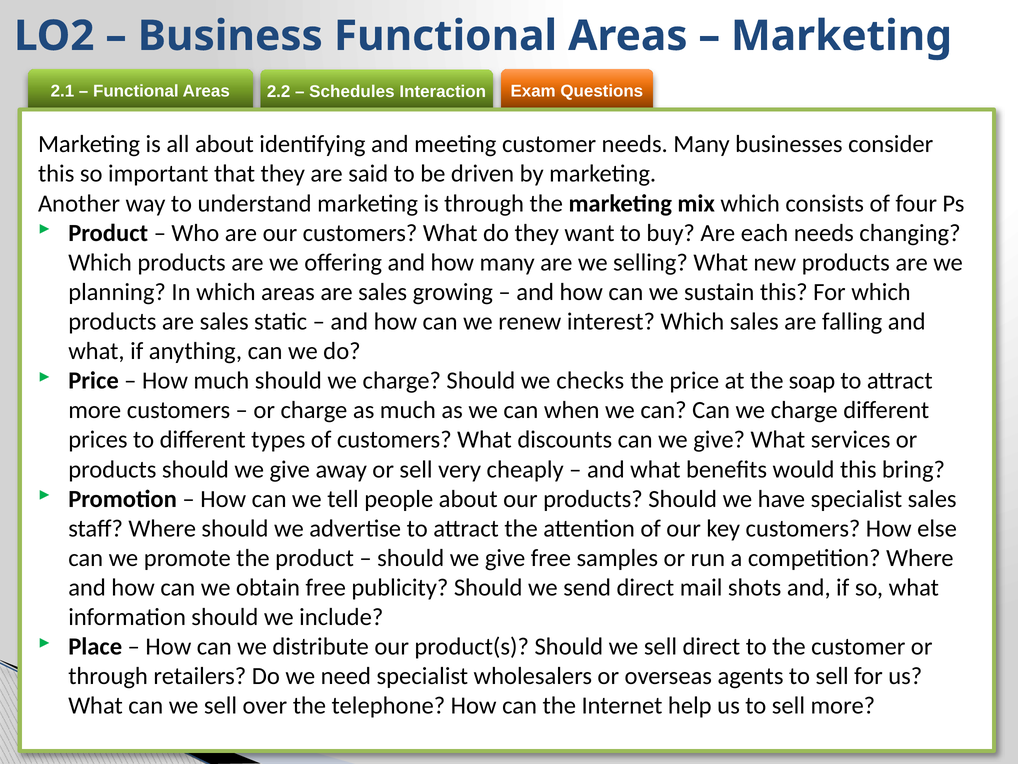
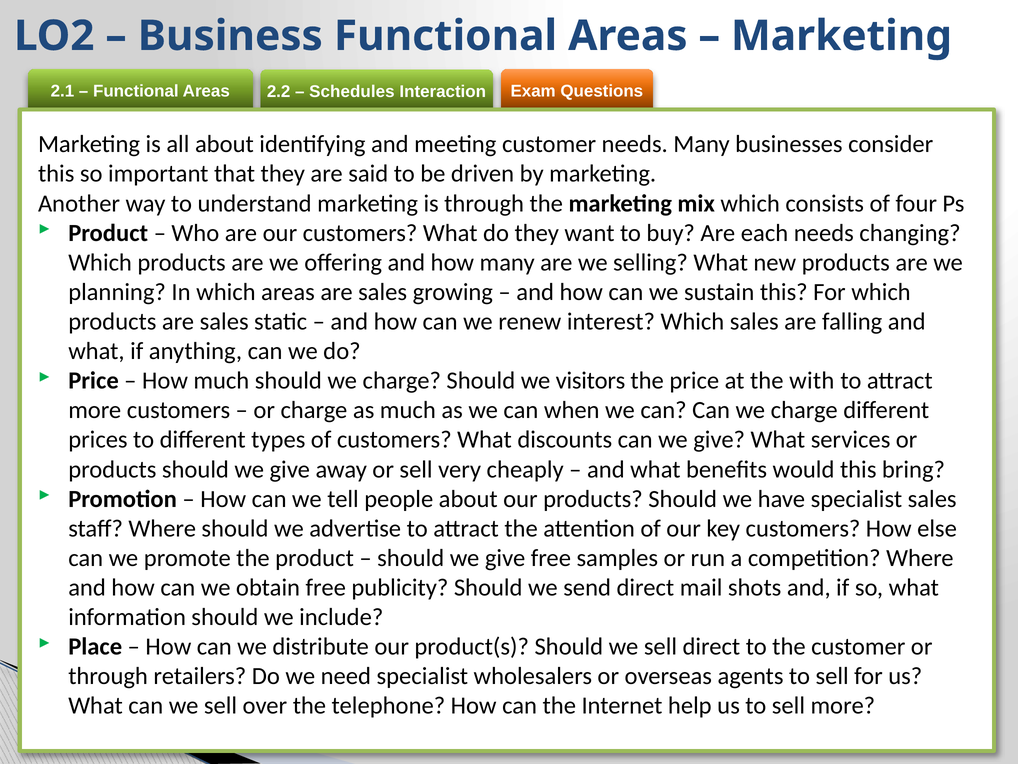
checks: checks -> visitors
soap: soap -> with
